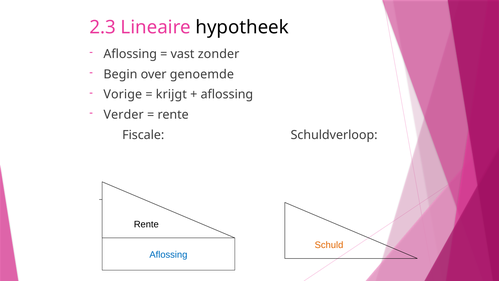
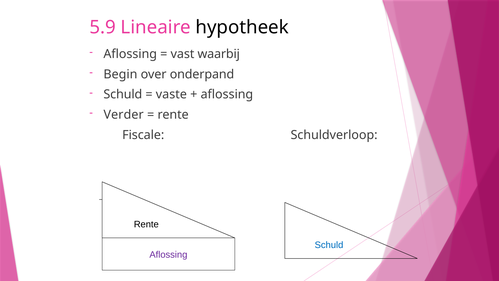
2.3: 2.3 -> 5.9
zonder: zonder -> waarbij
genoemde: genoemde -> onderpand
Vorige at (123, 94): Vorige -> Schuld
krijgt: krijgt -> vaste
Schuld at (329, 245) colour: orange -> blue
Aflossing at (168, 254) colour: blue -> purple
